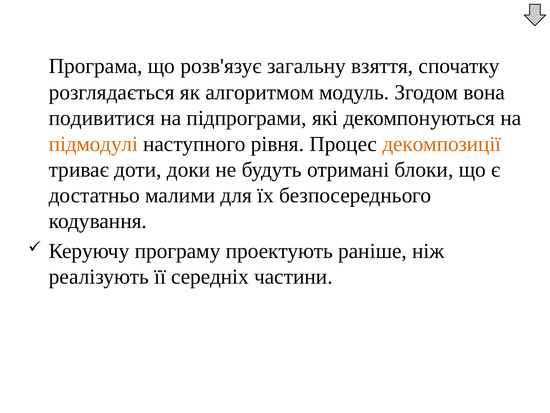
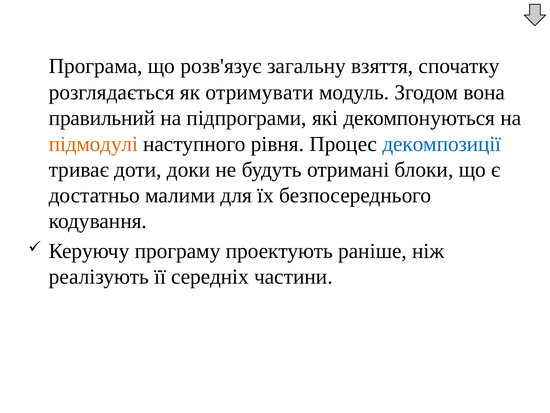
алгоритмом: алгоритмом -> отримувати
подивитися: подивитися -> правильний
декомпозиції colour: orange -> blue
